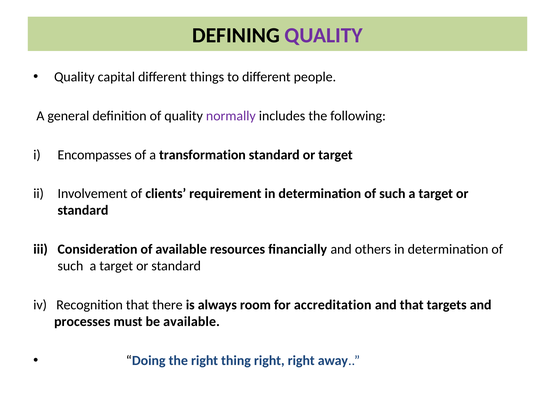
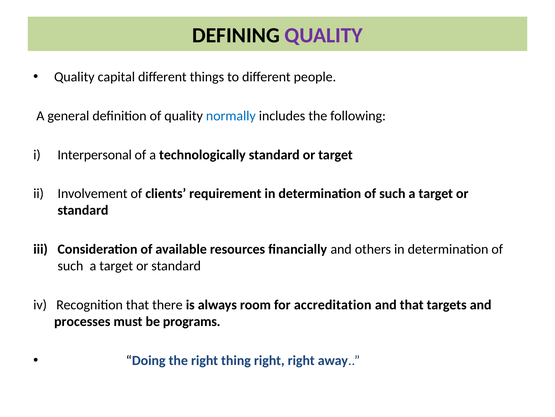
normally colour: purple -> blue
Encompasses: Encompasses -> Interpersonal
transformation: transformation -> technologically
be available: available -> programs
